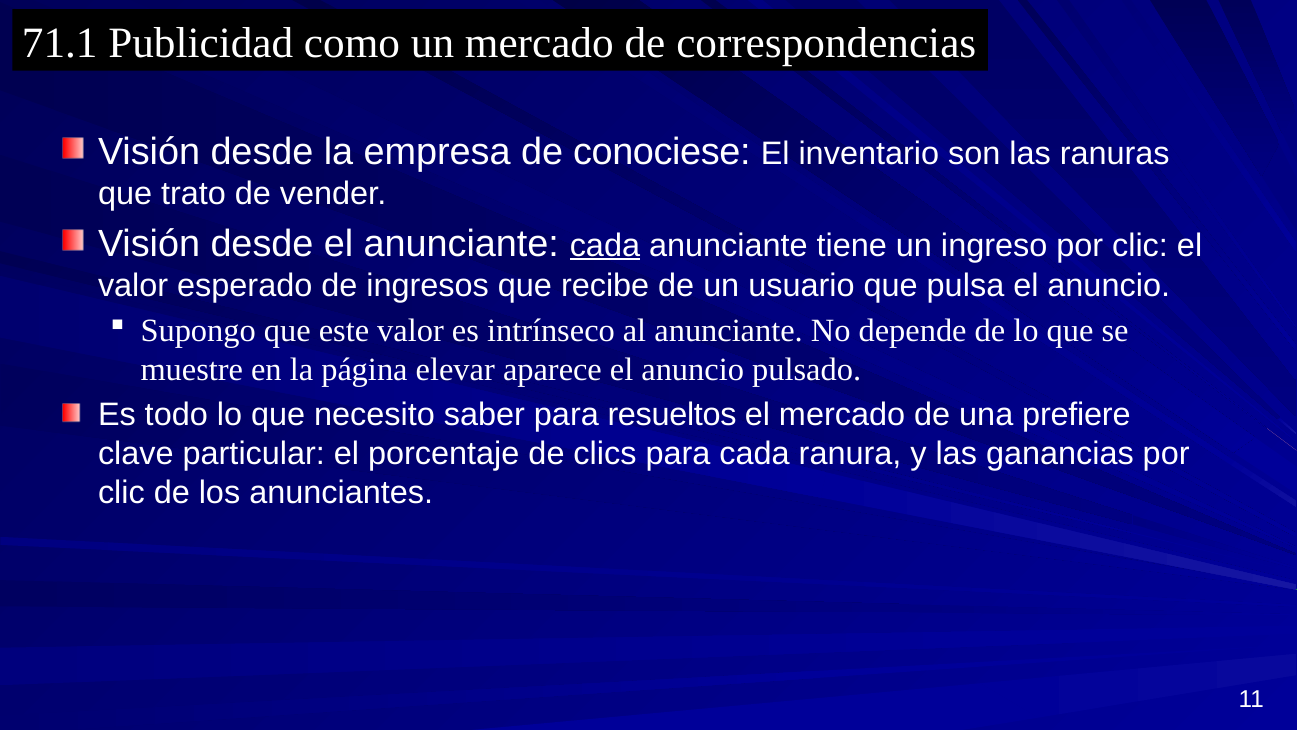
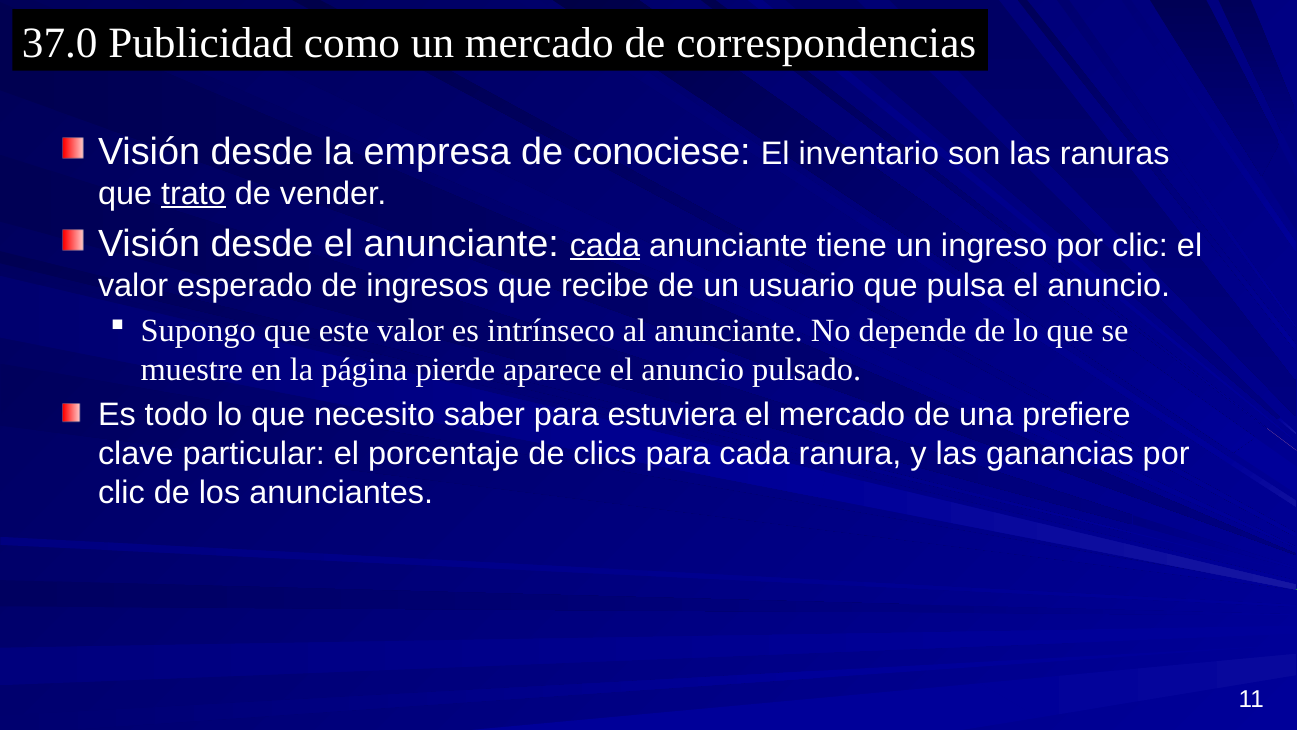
71.1: 71.1 -> 37.0
trato underline: none -> present
elevar: elevar -> pierde
resueltos: resueltos -> estuviera
